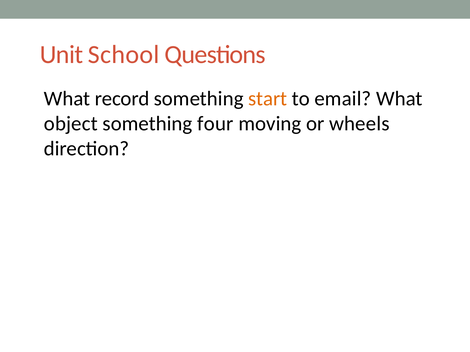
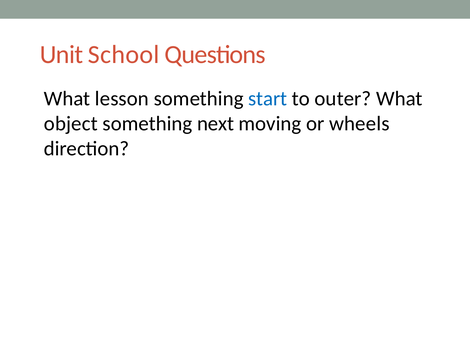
record: record -> lesson
start colour: orange -> blue
email: email -> outer
four: four -> next
